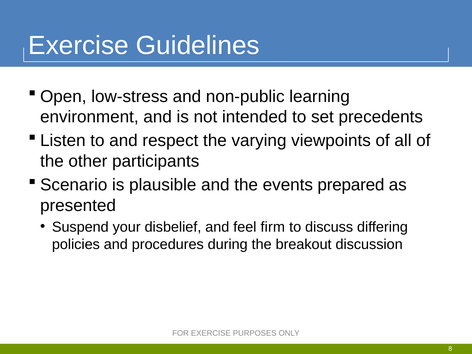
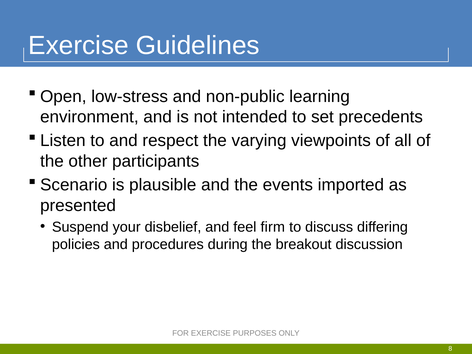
prepared: prepared -> imported
